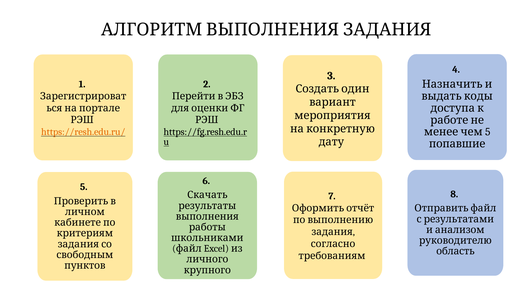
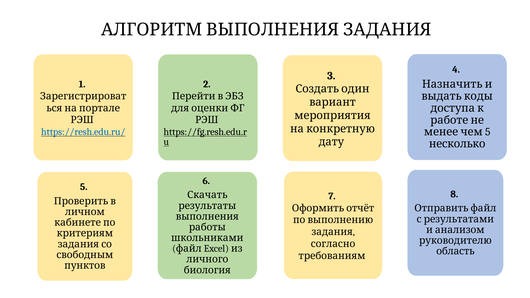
https://resh.edu.ru/ colour: orange -> blue
попавшие: попавшие -> несколько
крупного: крупного -> биология
